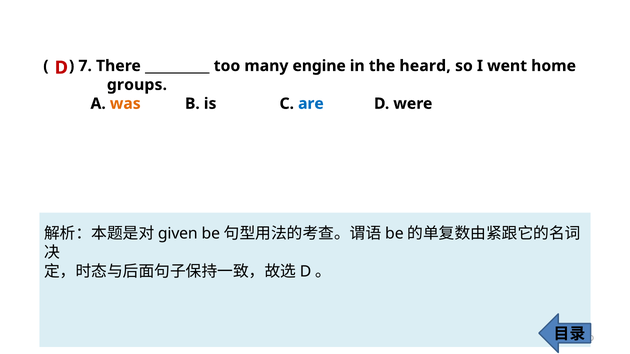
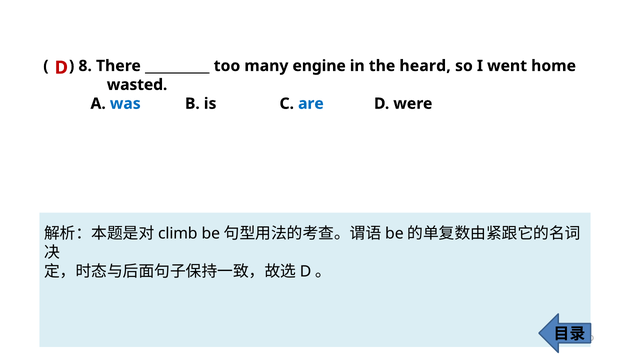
7: 7 -> 8
groups: groups -> wasted
was colour: orange -> blue
given: given -> climb
